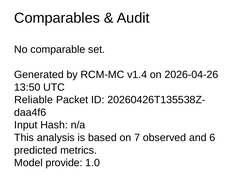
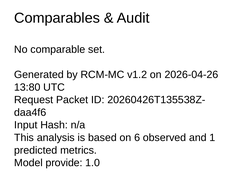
v1.4: v1.4 -> v1.2
13:50: 13:50 -> 13:80
Reliable: Reliable -> Request
7: 7 -> 6
6: 6 -> 1
